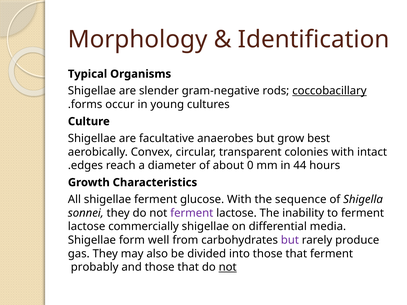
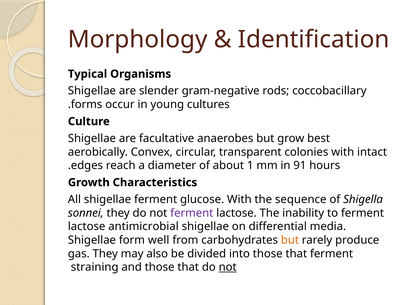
coccobacillary underline: present -> none
0: 0 -> 1
44: 44 -> 91
commercially: commercially -> antimicrobial
but at (290, 240) colour: purple -> orange
probably: probably -> straining
